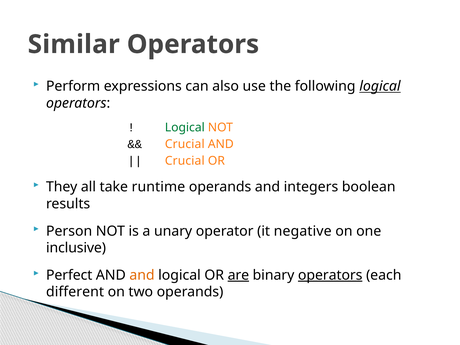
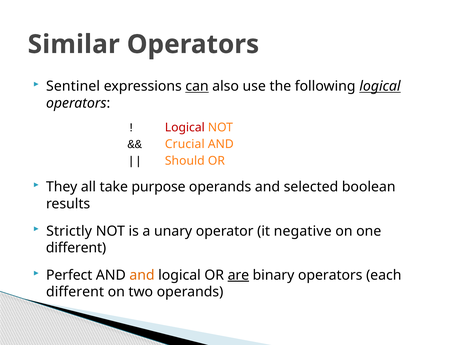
Perform: Perform -> Sentinel
can underline: none -> present
Logical at (185, 128) colour: green -> red
Crucial at (185, 161): Crucial -> Should
runtime: runtime -> purpose
integers: integers -> selected
Person: Person -> Strictly
inclusive at (76, 248): inclusive -> different
operators at (330, 275) underline: present -> none
